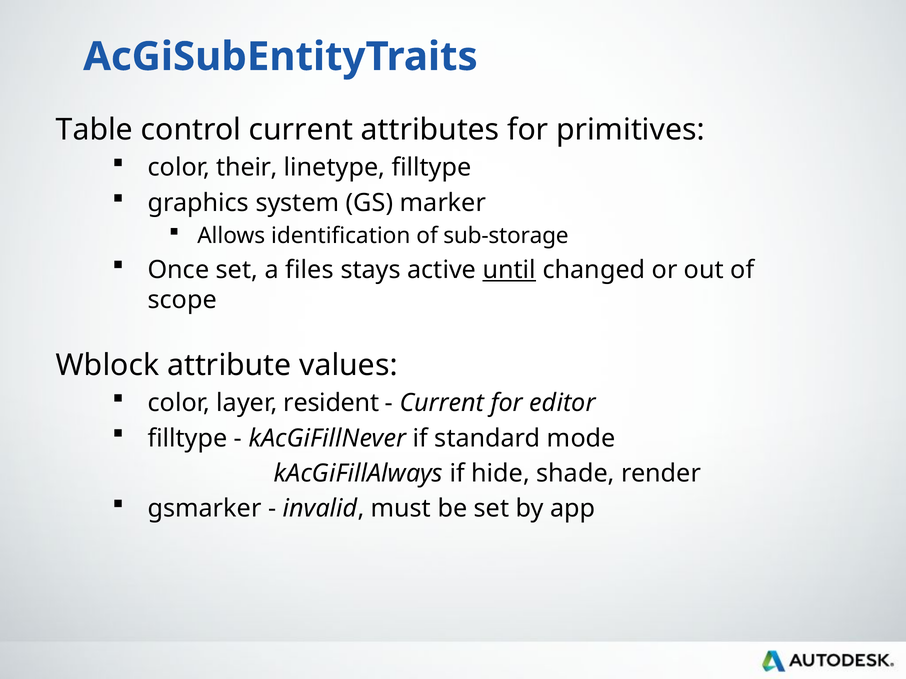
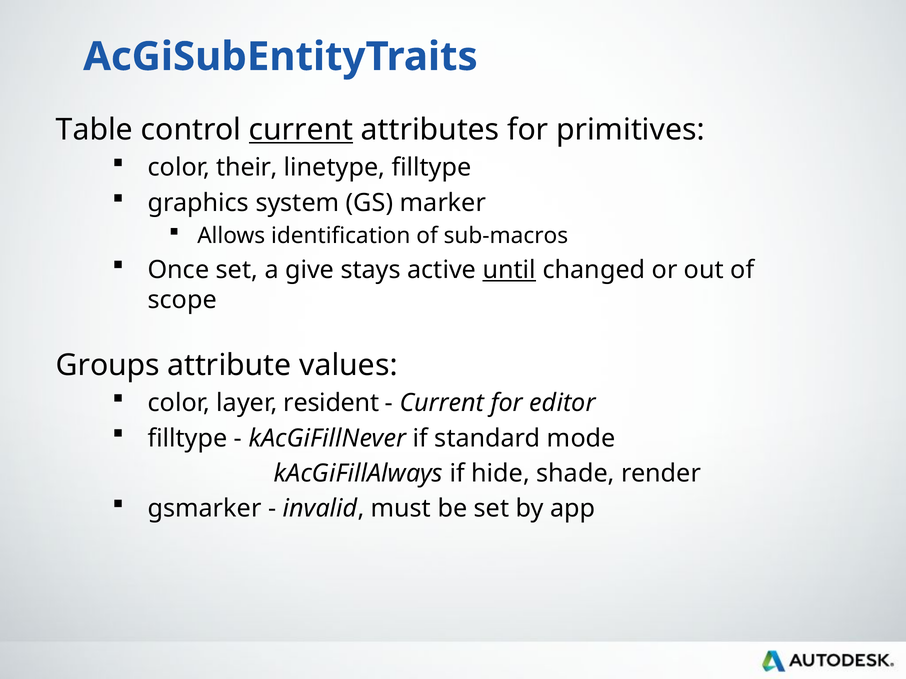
current at (301, 130) underline: none -> present
sub-storage: sub-storage -> sub-macros
files: files -> give
Wblock: Wblock -> Groups
